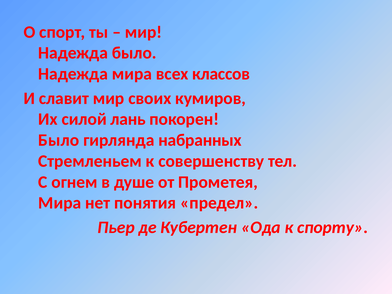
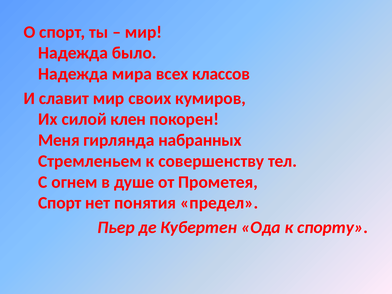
лань: лань -> клен
Было at (59, 140): Было -> Меня
Мира at (60, 203): Мира -> Спорт
